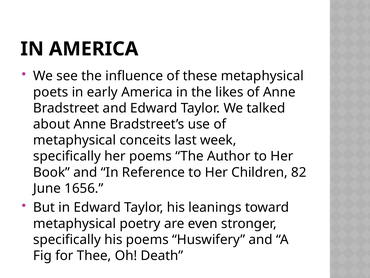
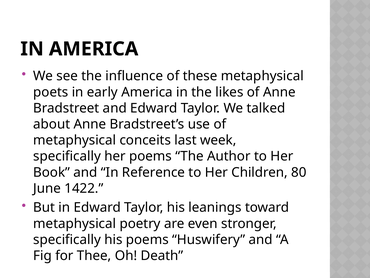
82: 82 -> 80
1656: 1656 -> 1422
